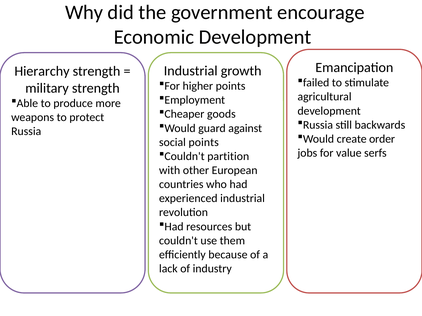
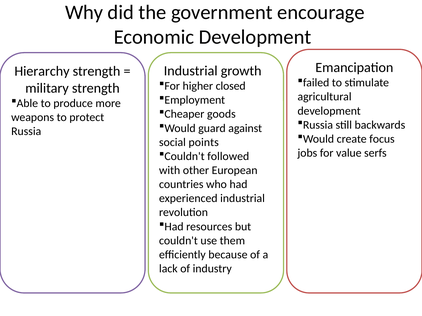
higher points: points -> closed
order: order -> focus
partition: partition -> followed
